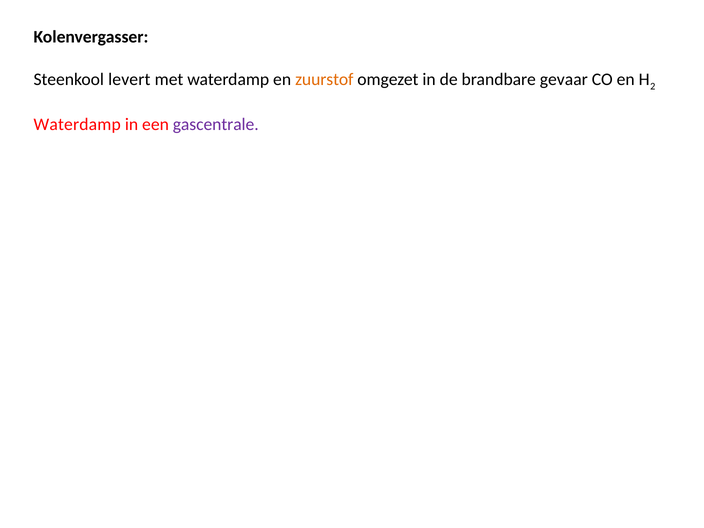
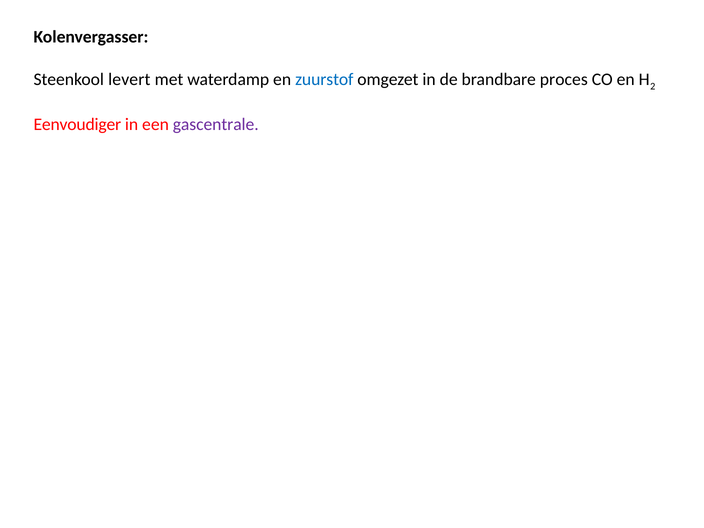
zuurstof colour: orange -> blue
gevaar: gevaar -> proces
Waterdamp at (77, 124): Waterdamp -> Eenvoudiger
